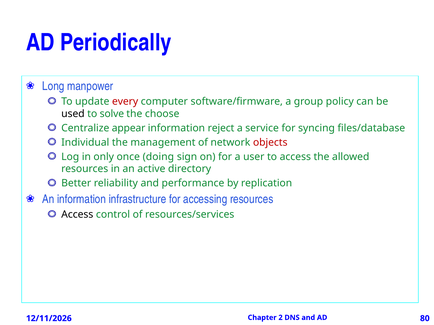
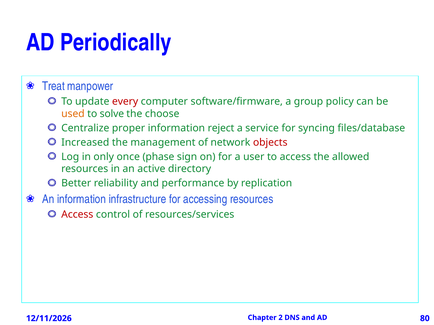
Long: Long -> Treat
used colour: black -> orange
appear: appear -> proper
Individual: Individual -> Increased
doing: doing -> phase
Access at (77, 215) colour: black -> red
